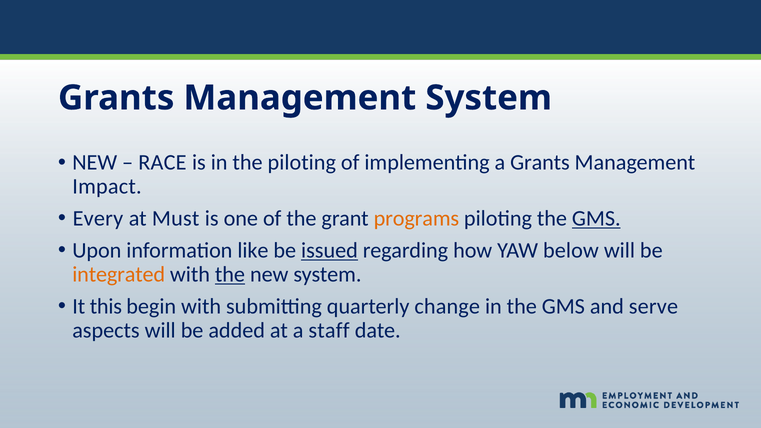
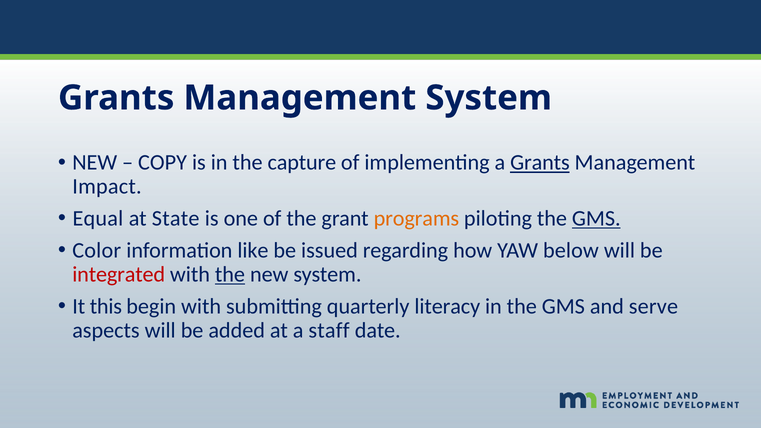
RACE: RACE -> COPY
the piloting: piloting -> capture
Grants at (540, 163) underline: none -> present
Every: Every -> Equal
Must: Must -> State
Upon: Upon -> Color
issued underline: present -> none
integrated colour: orange -> red
change: change -> literacy
